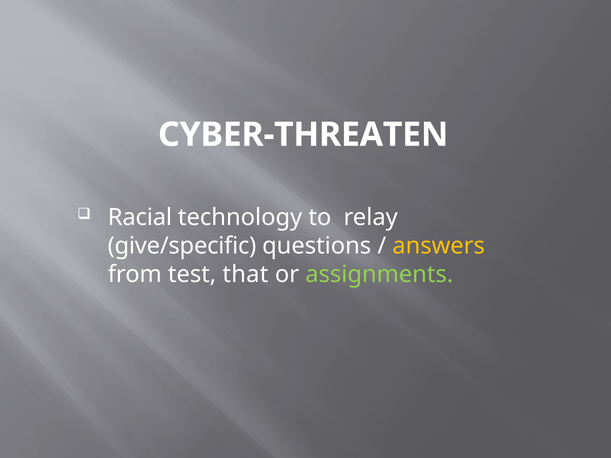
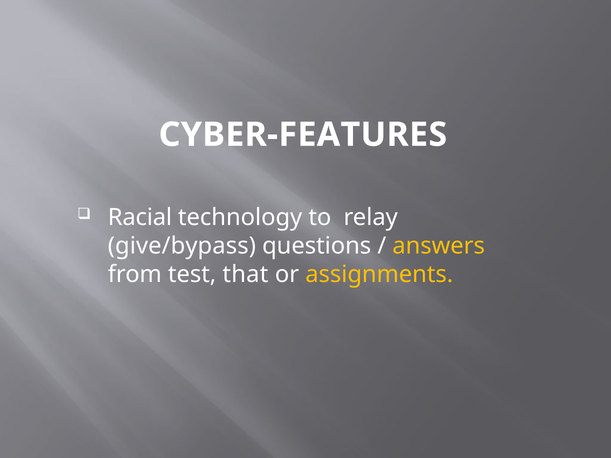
CYBER-THREATEN: CYBER-THREATEN -> CYBER-FEATURES
give/specific: give/specific -> give/bypass
assignments colour: light green -> yellow
